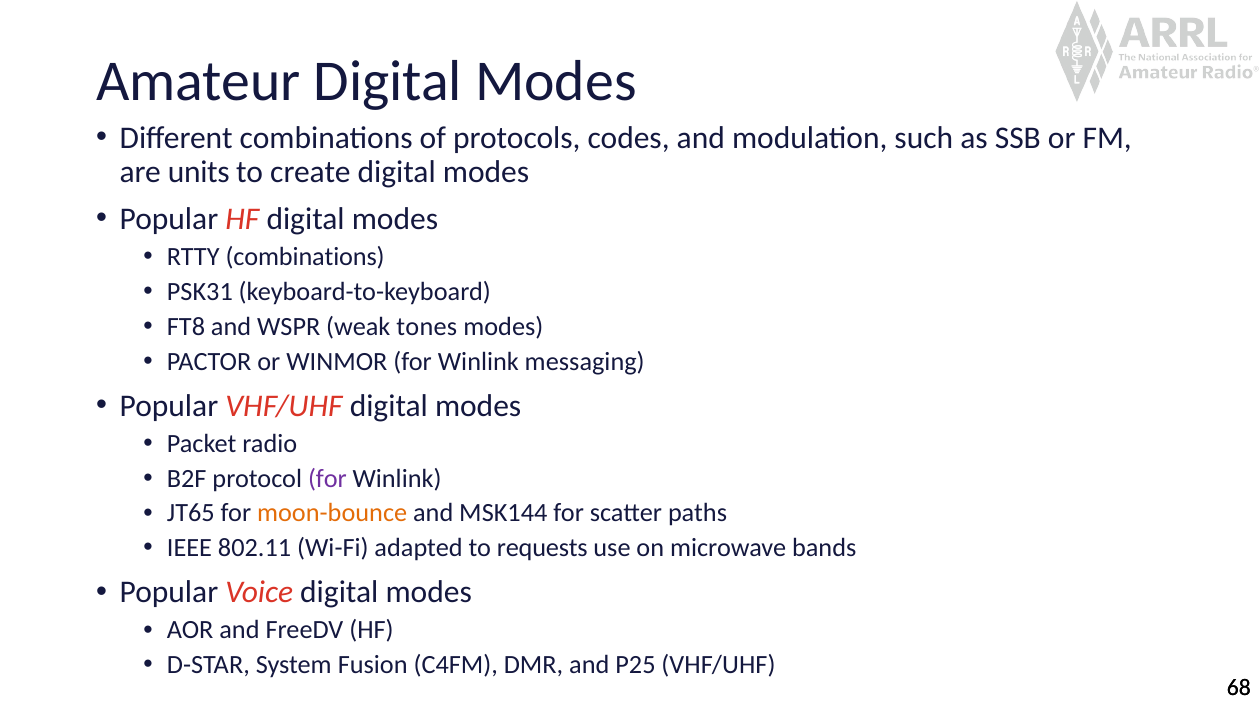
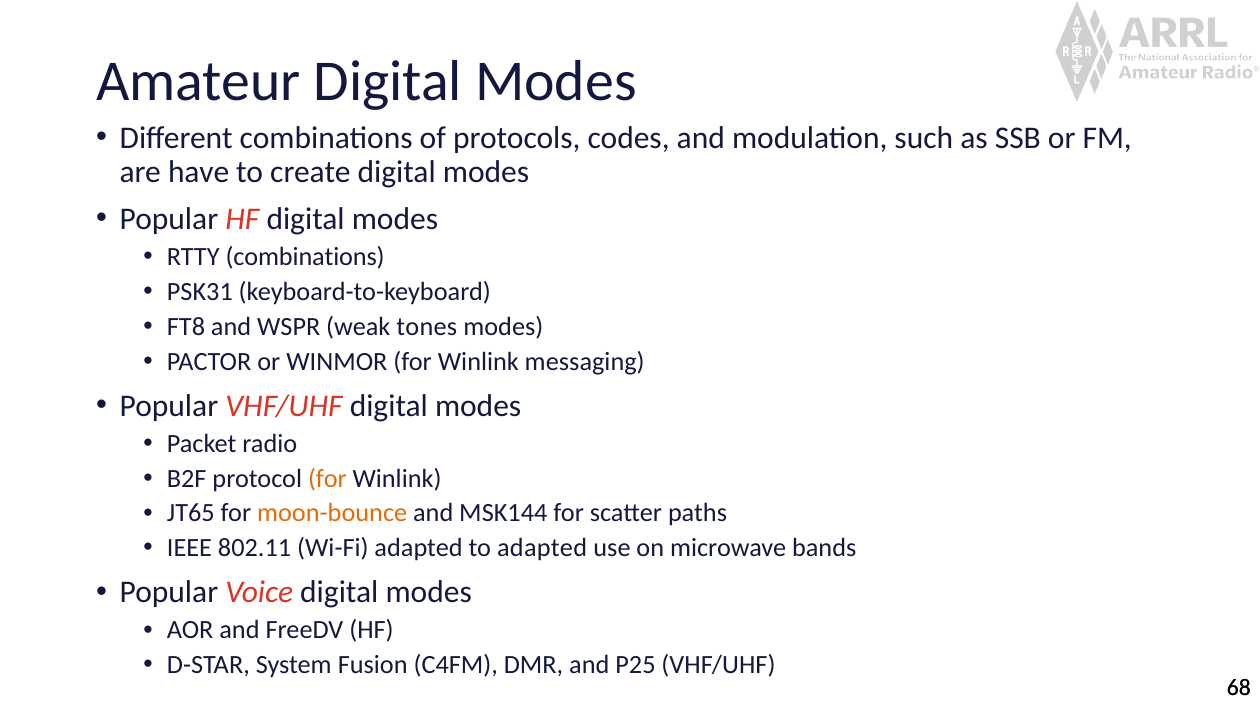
units: units -> have
for at (327, 478) colour: purple -> orange
to requests: requests -> adapted
